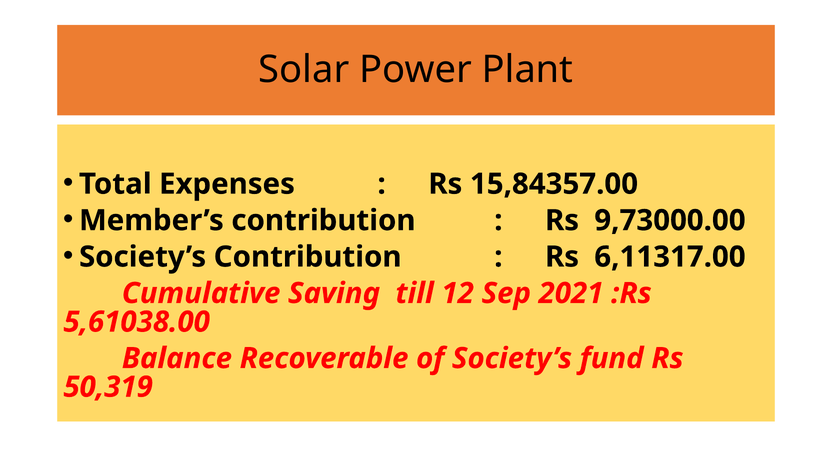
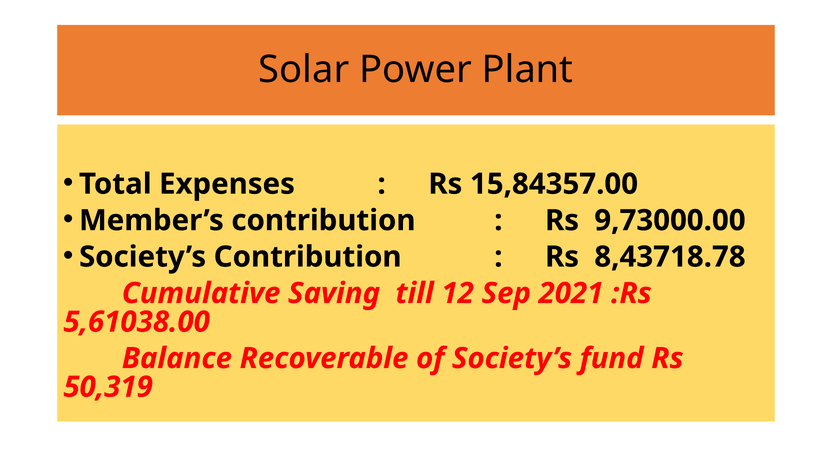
6,11317.00: 6,11317.00 -> 8,43718.78
